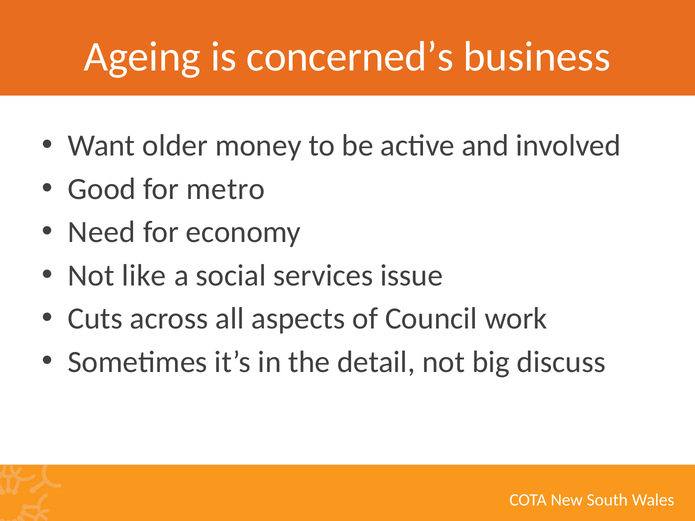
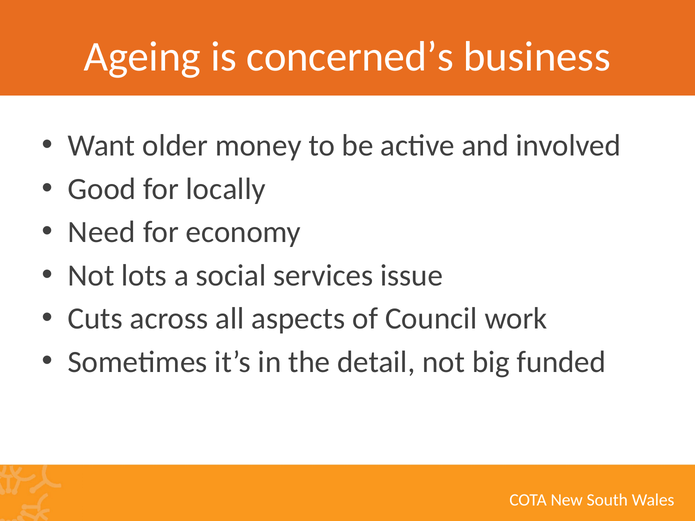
metro: metro -> locally
like: like -> lots
discuss: discuss -> funded
